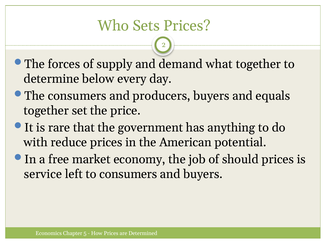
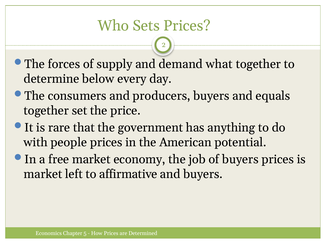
reduce: reduce -> people
of should: should -> buyers
service at (43, 174): service -> market
to consumers: consumers -> affirmative
